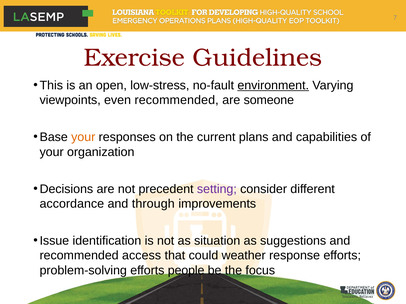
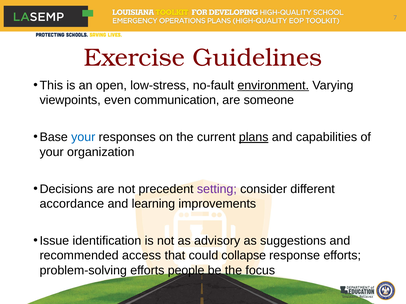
even recommended: recommended -> communication
your at (83, 137) colour: orange -> blue
plans underline: none -> present
through: through -> learning
situation: situation -> advisory
weather: weather -> collapse
